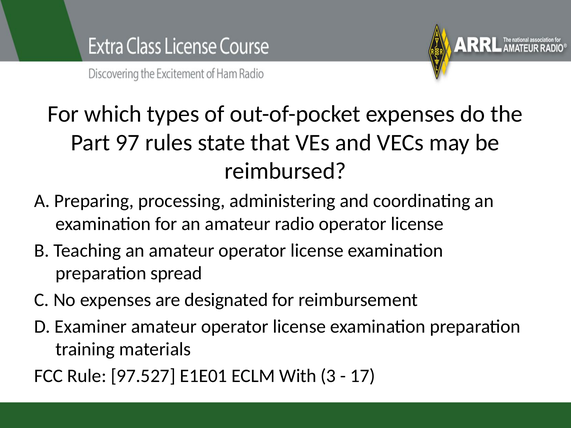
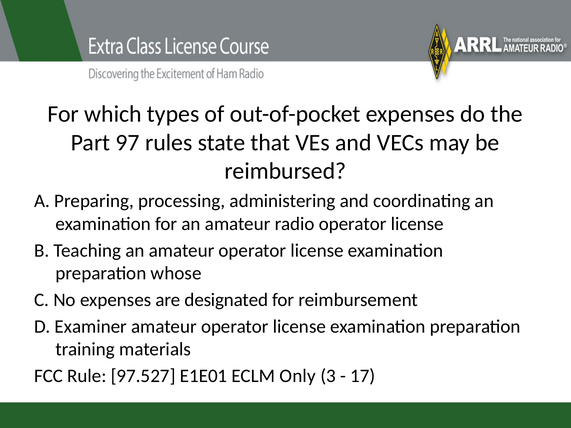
spread: spread -> whose
With: With -> Only
